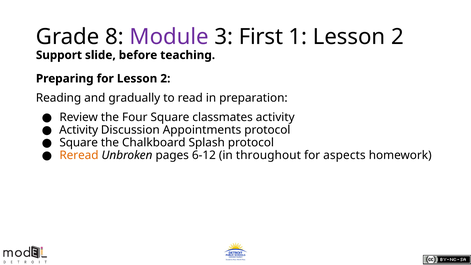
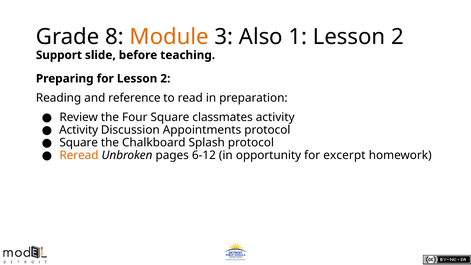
Module colour: purple -> orange
First: First -> Also
gradually: gradually -> reference
throughout: throughout -> opportunity
aspects: aspects -> excerpt
